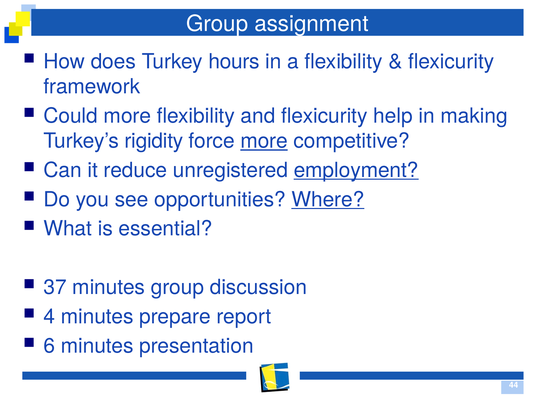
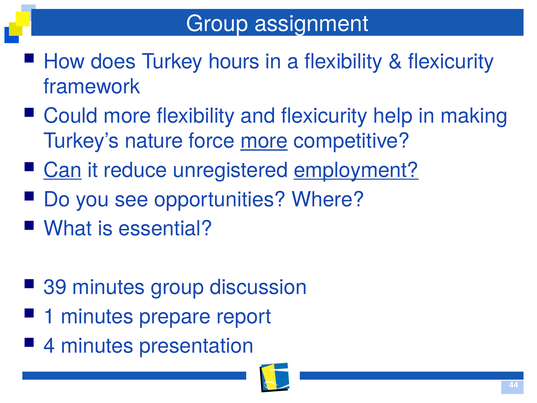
rigidity: rigidity -> nature
Can underline: none -> present
Where underline: present -> none
37: 37 -> 39
4: 4 -> 1
6: 6 -> 4
